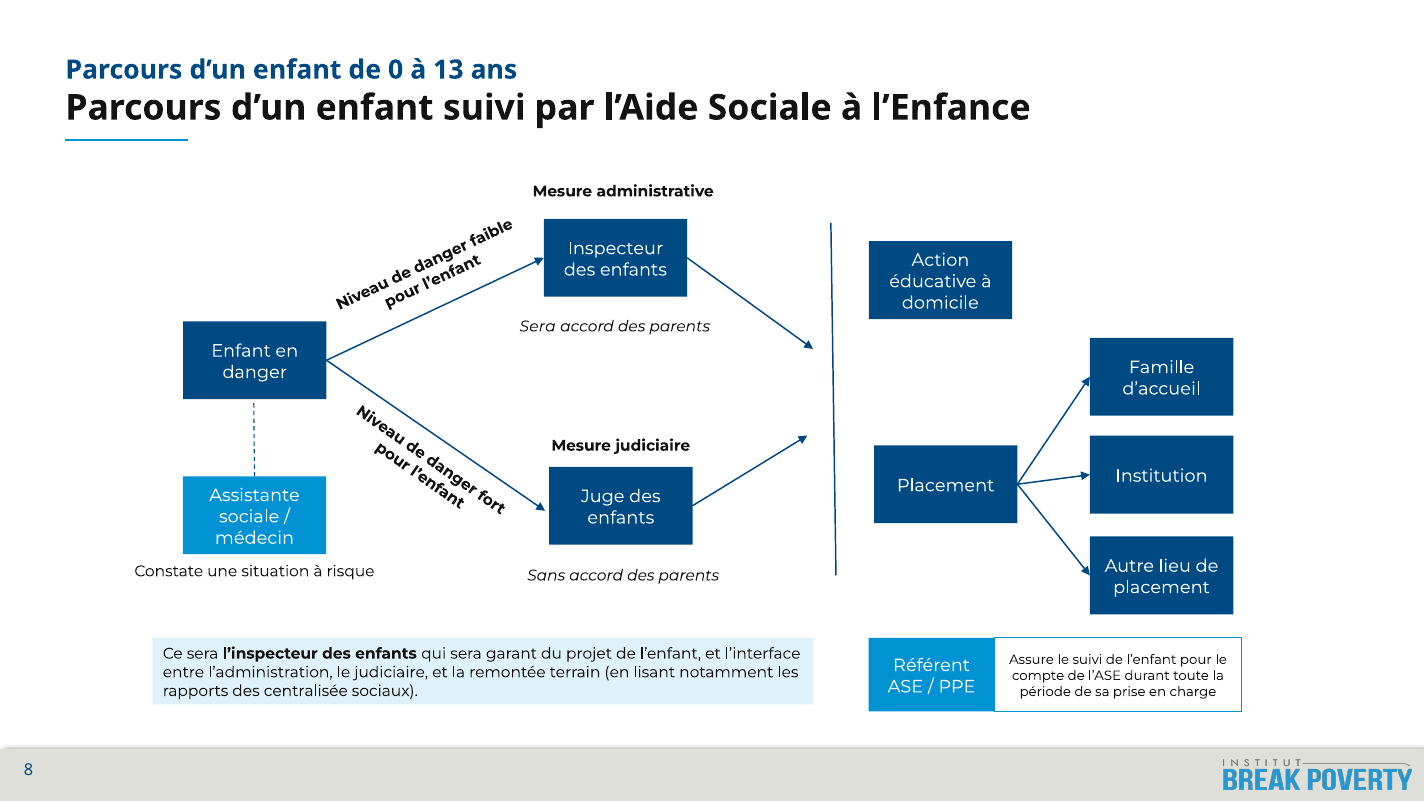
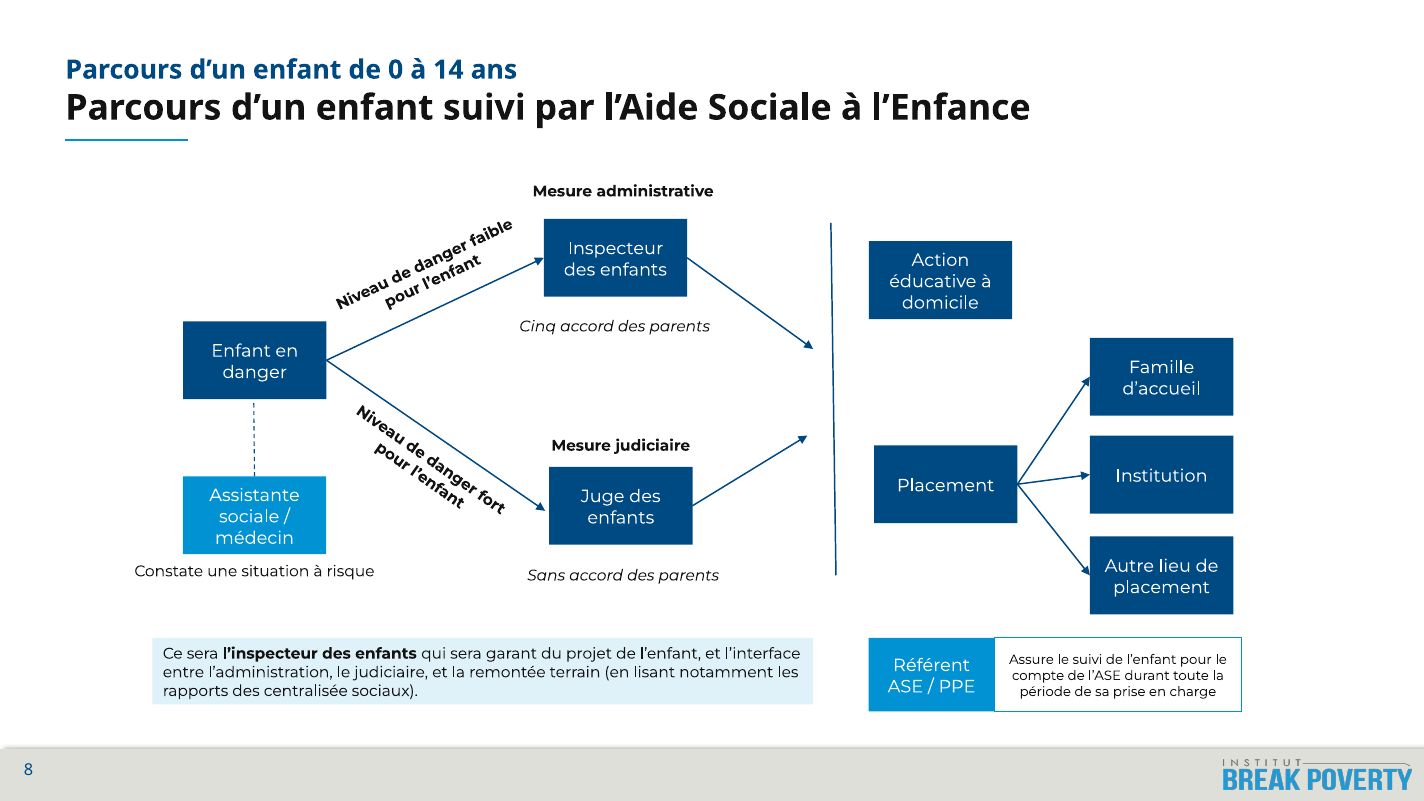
13: 13 -> 14
Sera at (538, 326): Sera -> Cinq
